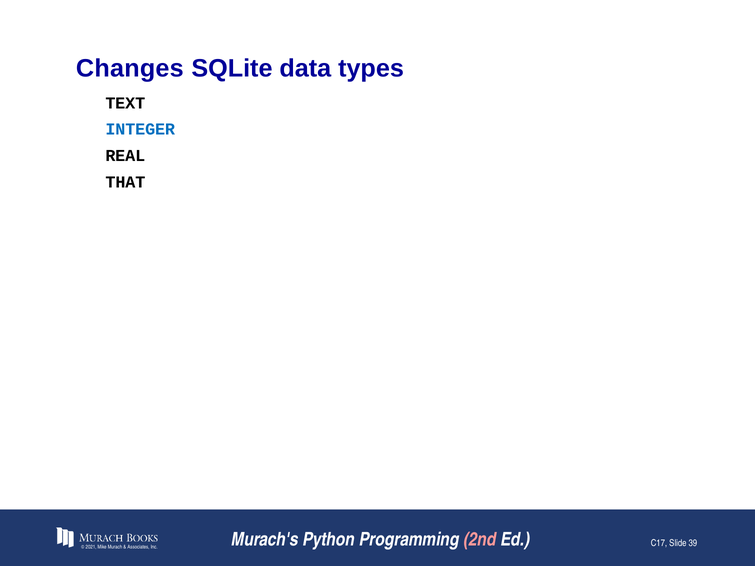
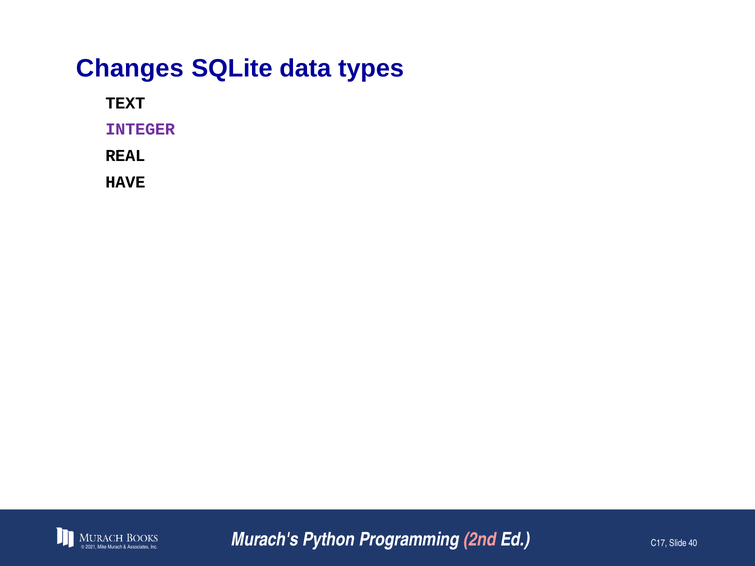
INTEGER colour: blue -> purple
THAT: THAT -> HAVE
39: 39 -> 40
